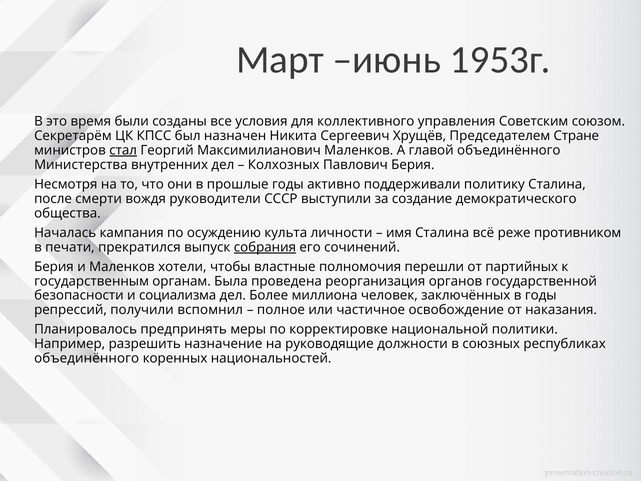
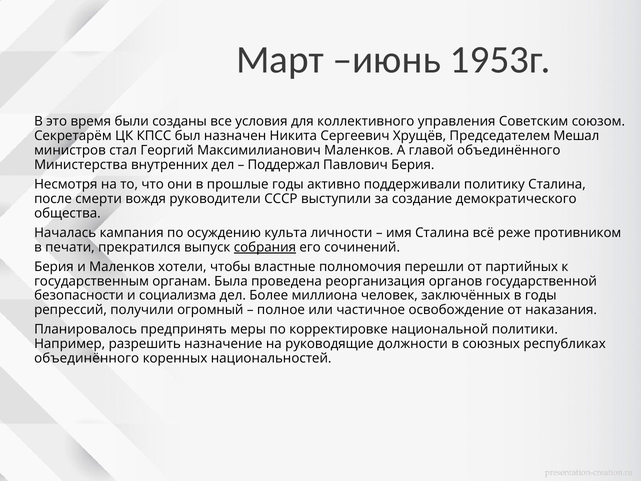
Стране: Стране -> Мешал
стал underline: present -> none
Колхозных: Колхозных -> Поддержал
вспомнил: вспомнил -> огромный
